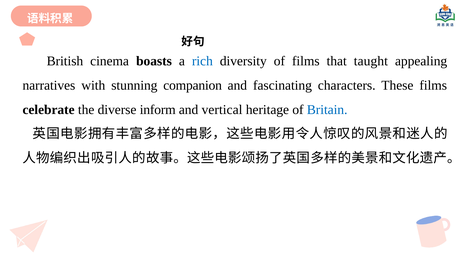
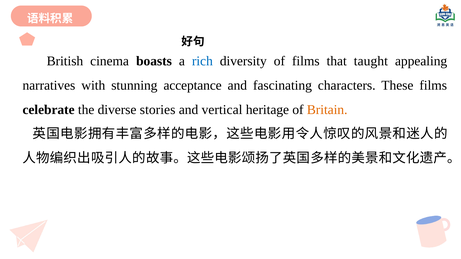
companion: companion -> acceptance
inform: inform -> stories
Britain colour: blue -> orange
